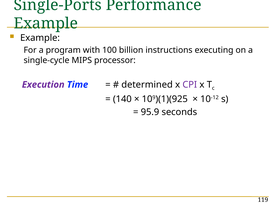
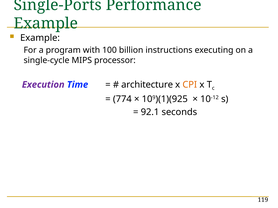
determined: determined -> architecture
CPI colour: purple -> orange
140: 140 -> 774
95.9: 95.9 -> 92.1
